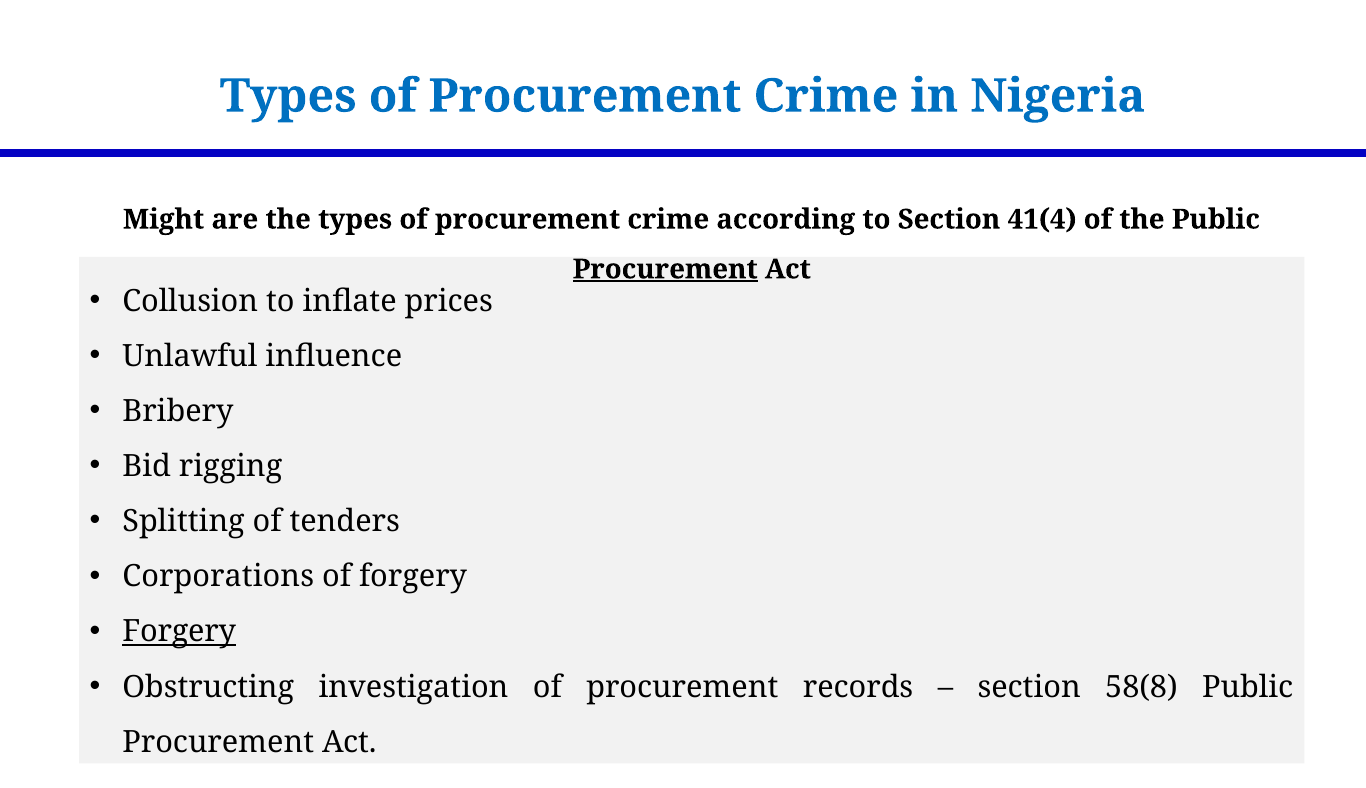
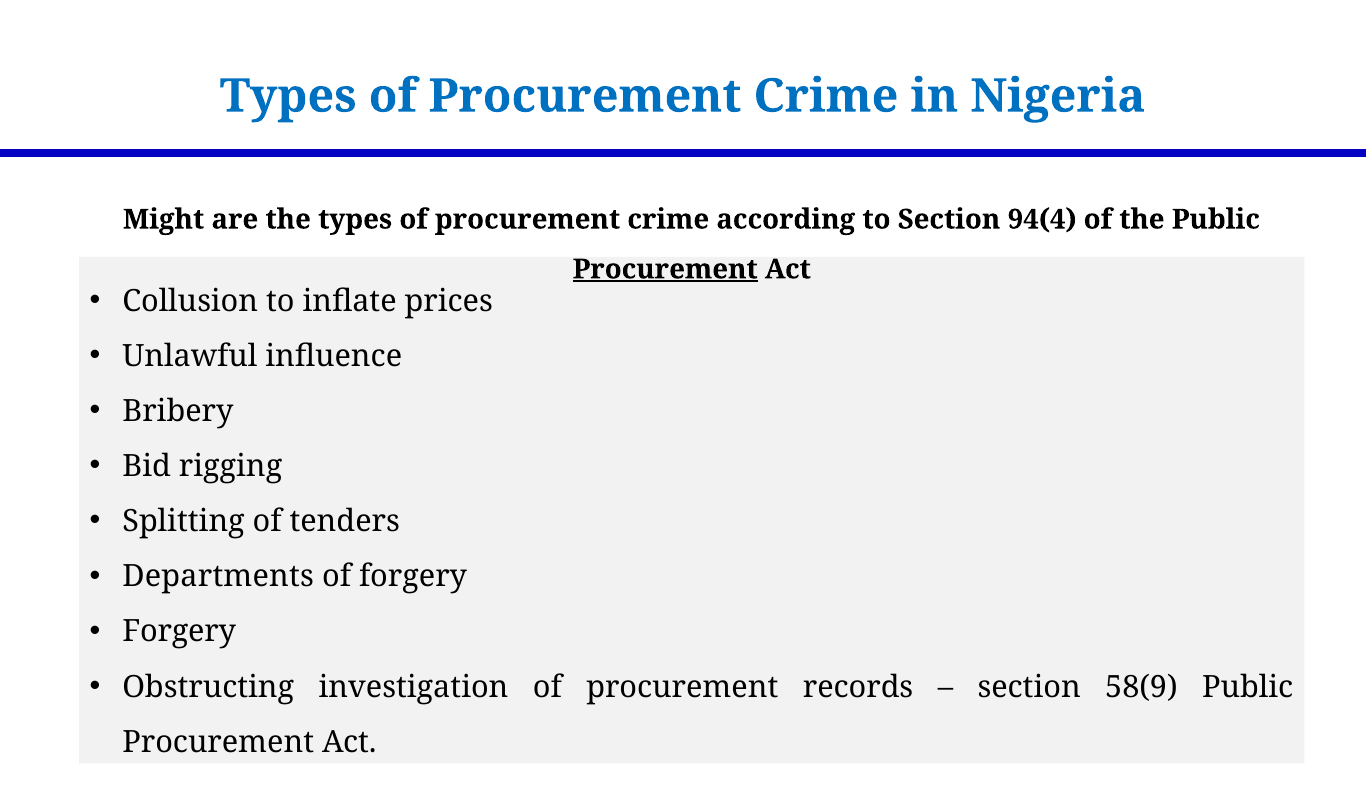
41(4: 41(4 -> 94(4
Corporations: Corporations -> Departments
Forgery at (179, 632) underline: present -> none
58(8: 58(8 -> 58(9
